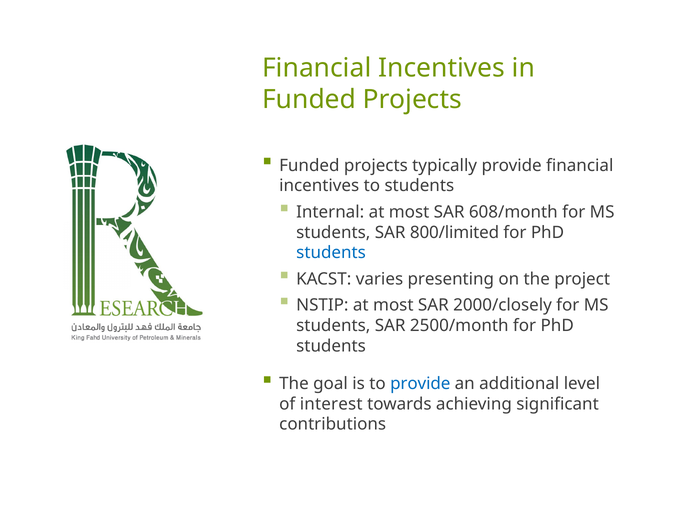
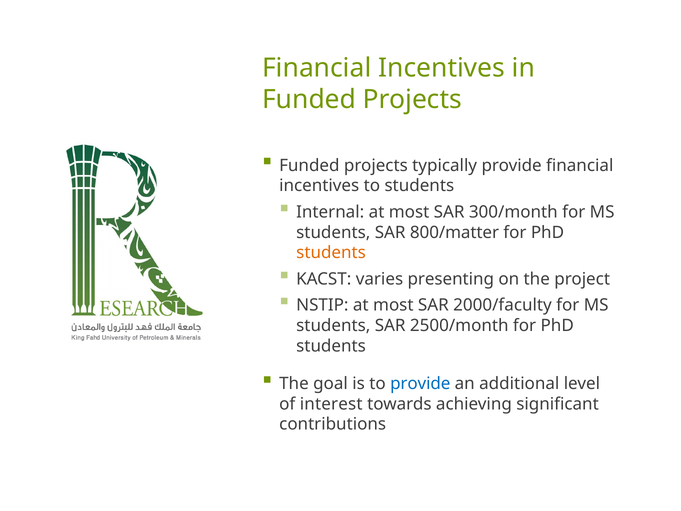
608/month: 608/month -> 300/month
800/limited: 800/limited -> 800/matter
students at (331, 253) colour: blue -> orange
2000/closely: 2000/closely -> 2000/faculty
